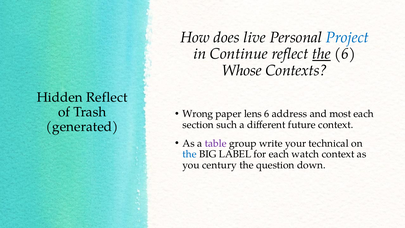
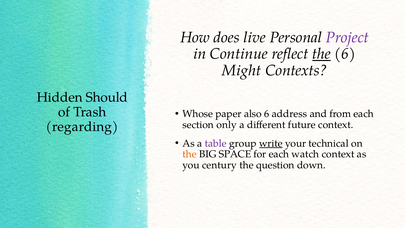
Project colour: blue -> purple
Whose: Whose -> Might
Hidden Reflect: Reflect -> Should
Wrong: Wrong -> Whose
lens: lens -> also
most: most -> from
such: such -> only
generated: generated -> regarding
write underline: none -> present
the at (190, 154) colour: blue -> orange
LABEL: LABEL -> SPACE
